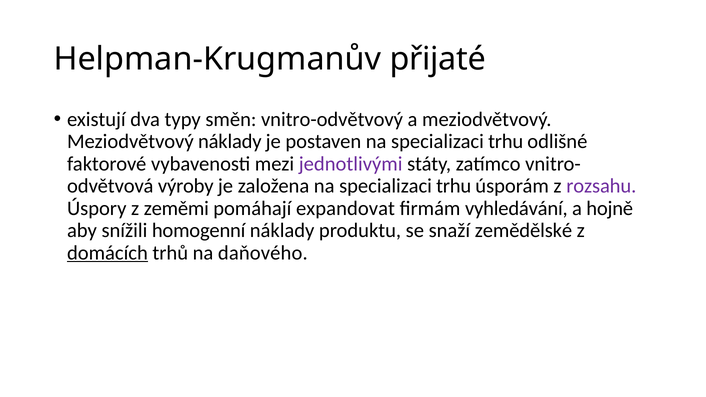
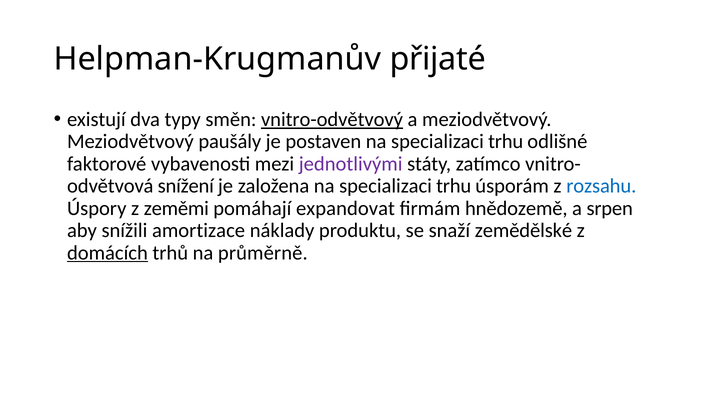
vnitro-odvětvový underline: none -> present
Meziodvětvový náklady: náklady -> paušály
výroby: výroby -> snížení
rozsahu colour: purple -> blue
vyhledávání: vyhledávání -> hnědozemě
hojně: hojně -> srpen
homogenní: homogenní -> amortizace
daňového: daňového -> průměrně
